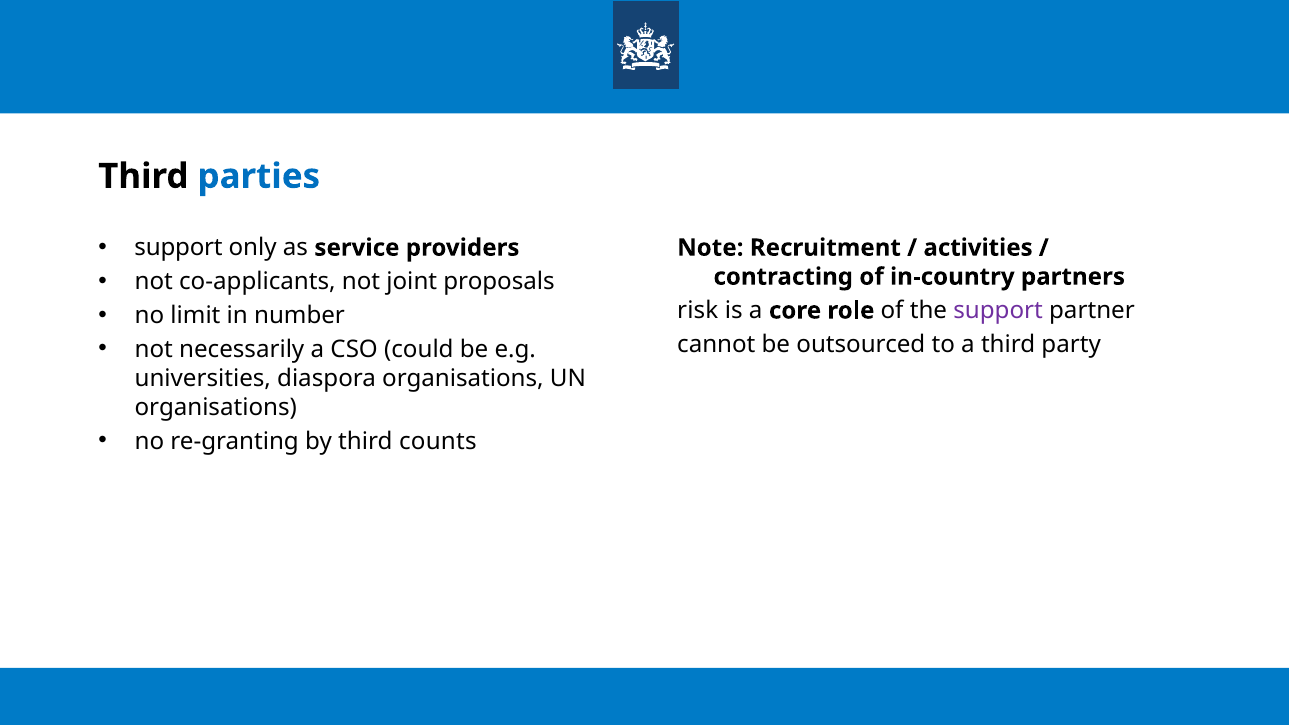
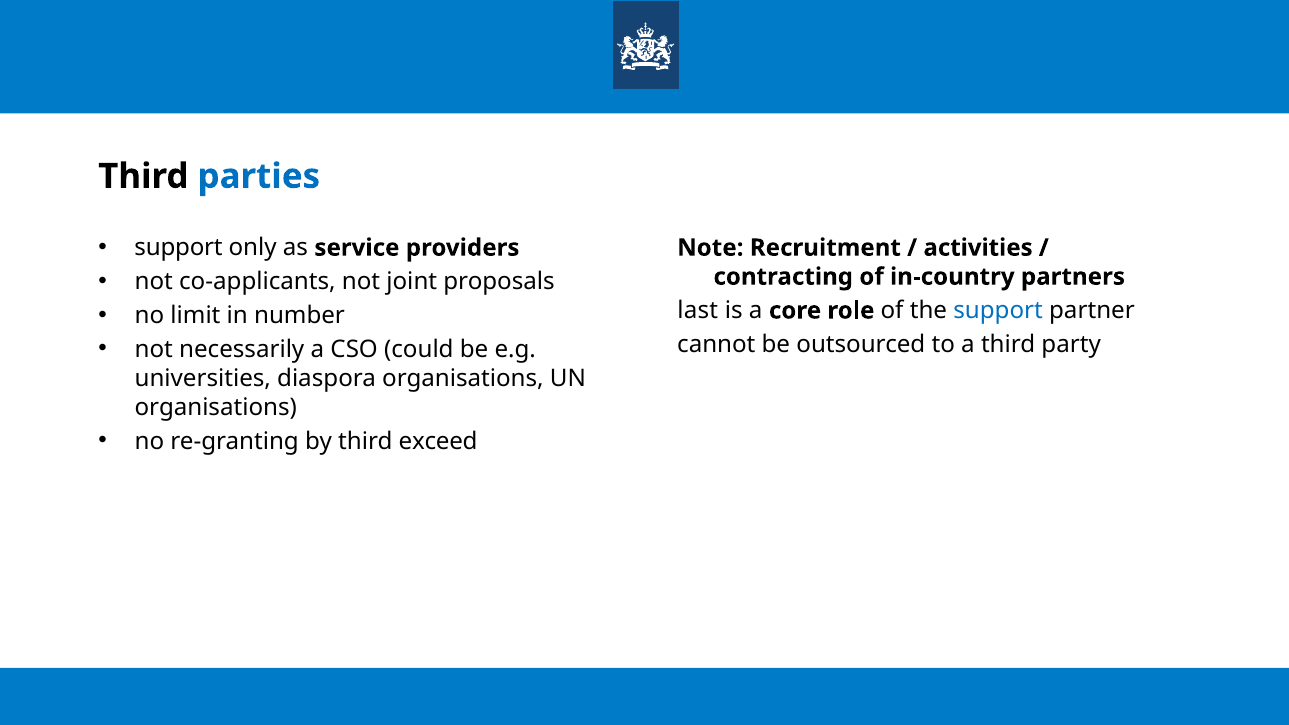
risk: risk -> last
support at (998, 311) colour: purple -> blue
counts: counts -> exceed
